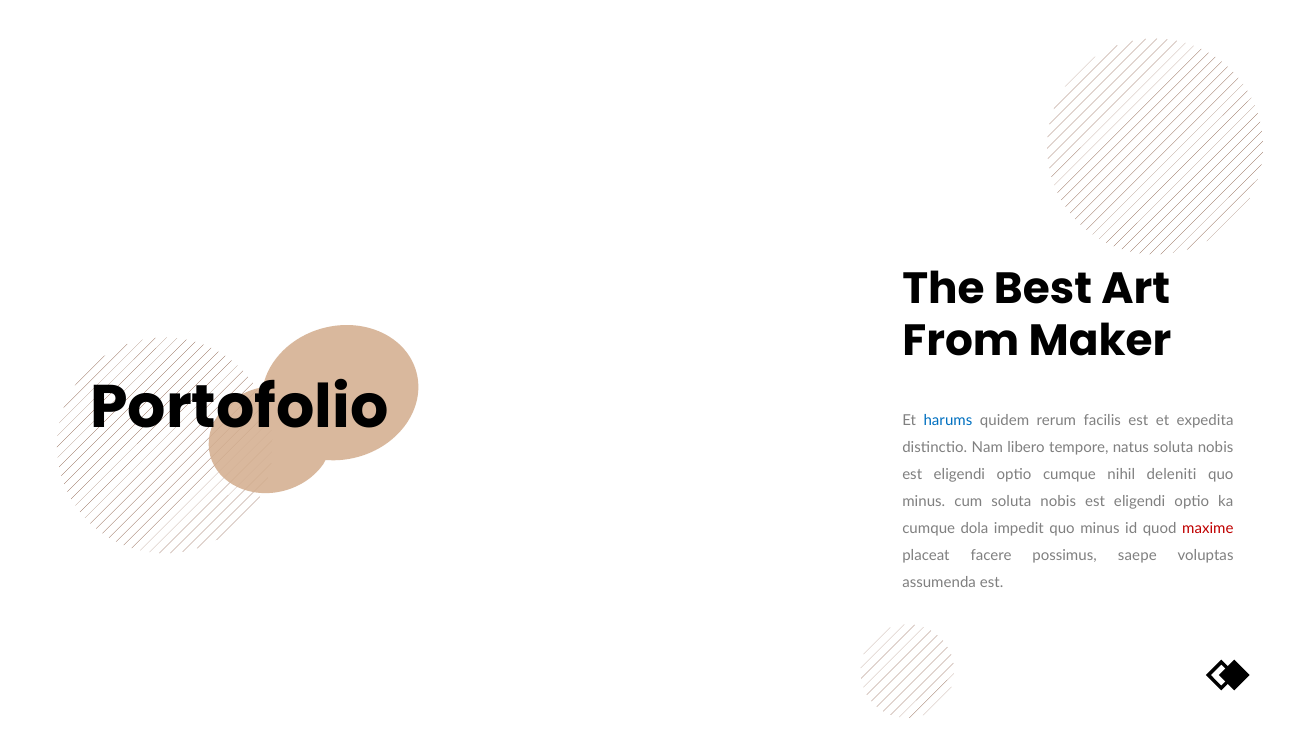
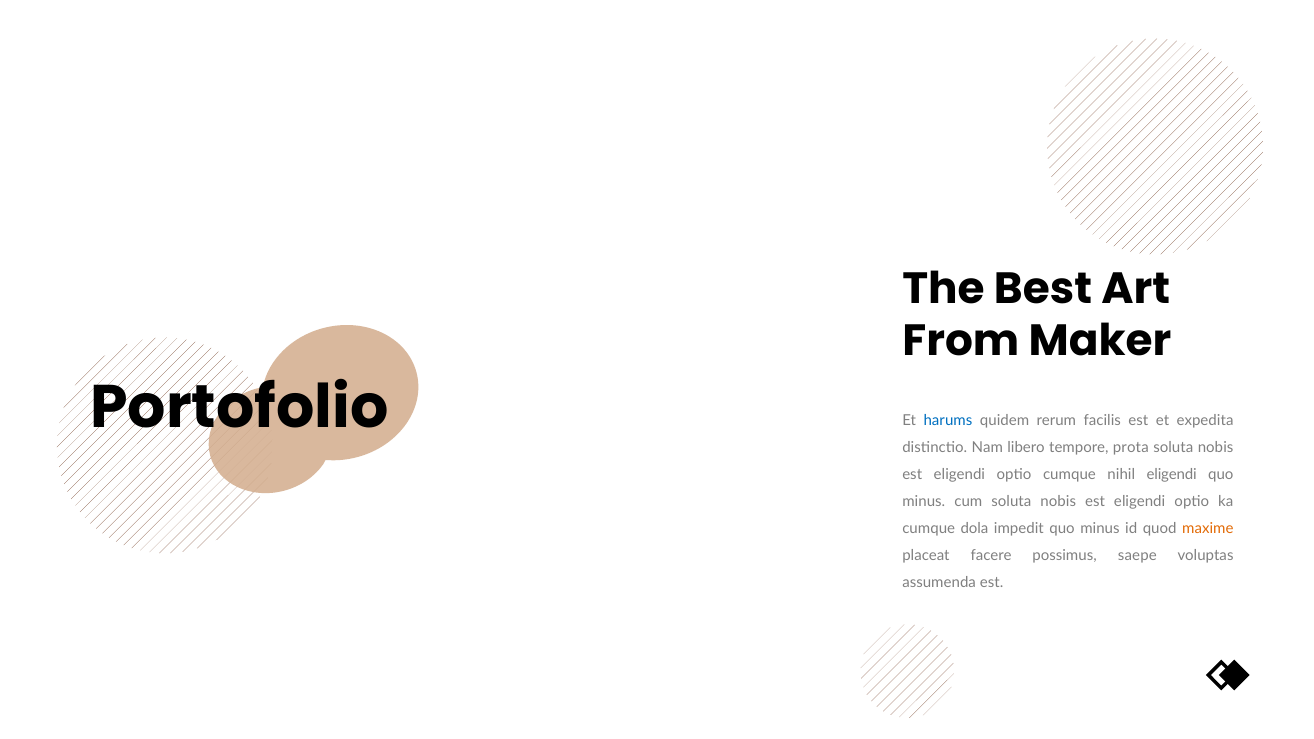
natus: natus -> prota
nihil deleniti: deleniti -> eligendi
maxime colour: red -> orange
